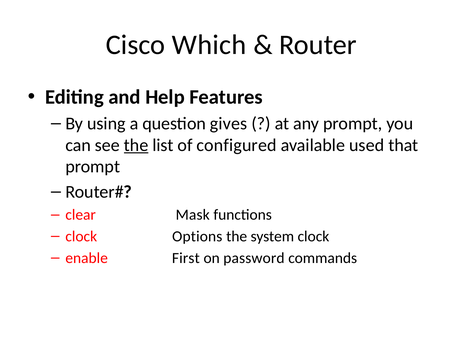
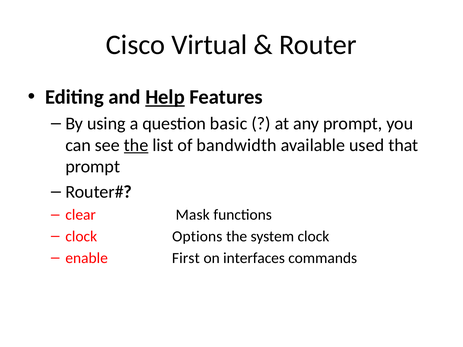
Which: Which -> Virtual
Help underline: none -> present
gives: gives -> basic
configured: configured -> bandwidth
password: password -> interfaces
